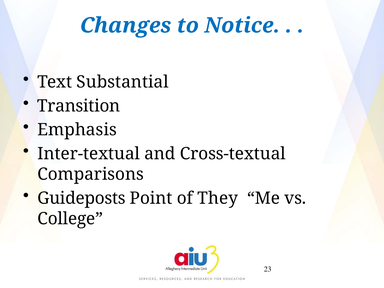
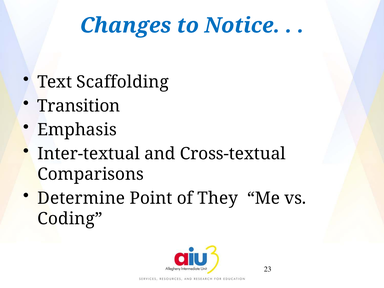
Substantial: Substantial -> Scaffolding
Guideposts: Guideposts -> Determine
College: College -> Coding
